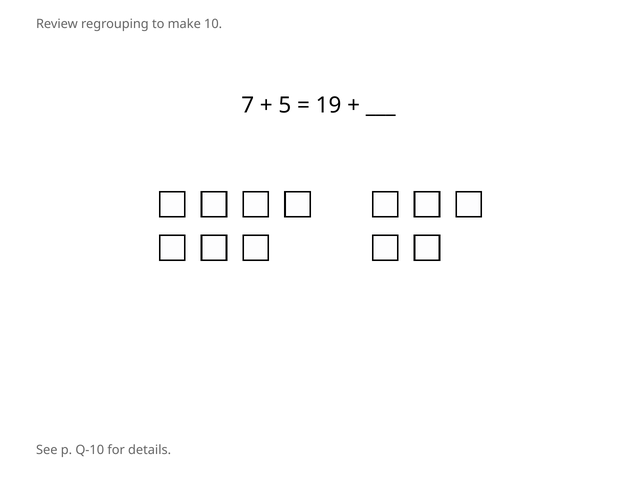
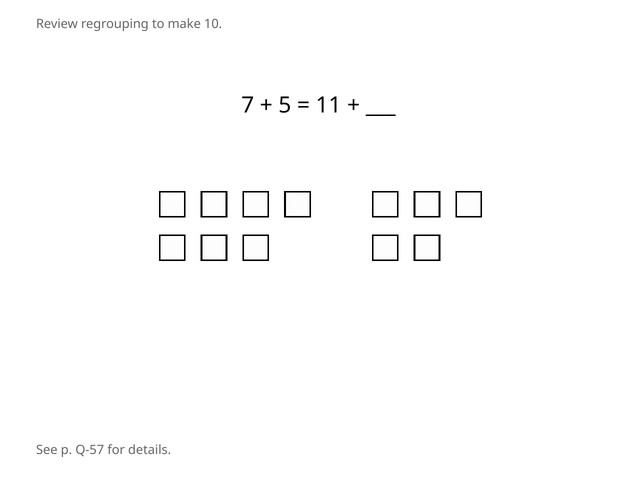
19: 19 -> 11
Q-10: Q-10 -> Q-57
